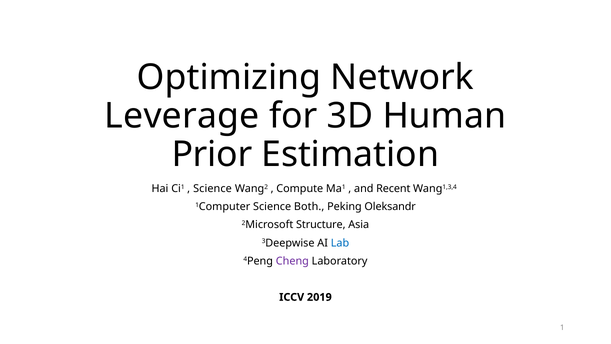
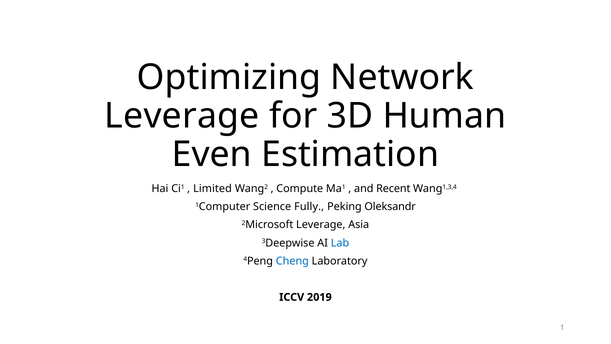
Prior: Prior -> Even
Science at (212, 189): Science -> Limited
Both: Both -> Fully
2Microsoft Structure: Structure -> Leverage
Cheng colour: purple -> blue
